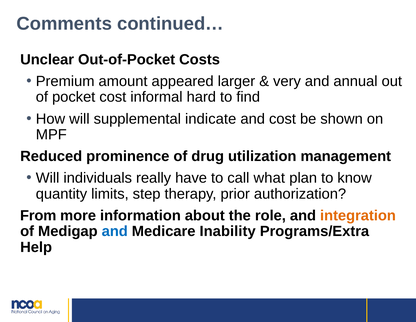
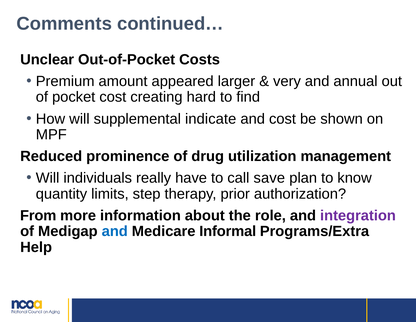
informal: informal -> creating
what: what -> save
integration colour: orange -> purple
Inability: Inability -> Informal
